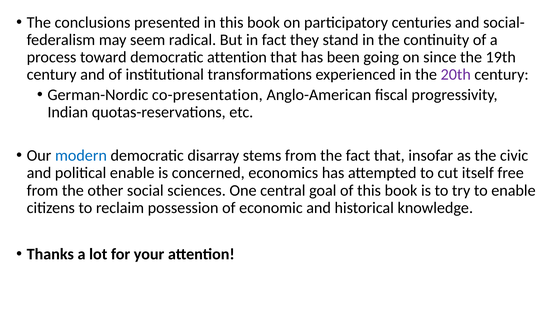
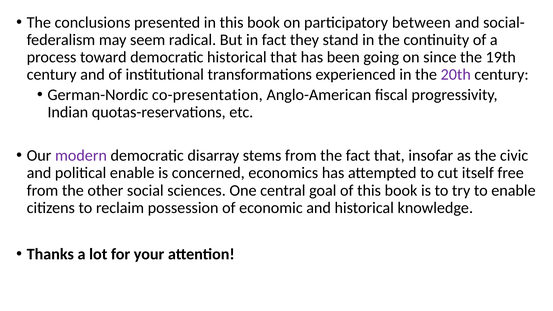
centuries: centuries -> between
democratic attention: attention -> historical
modern colour: blue -> purple
